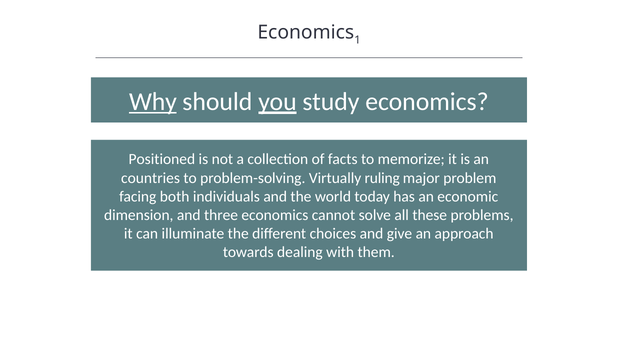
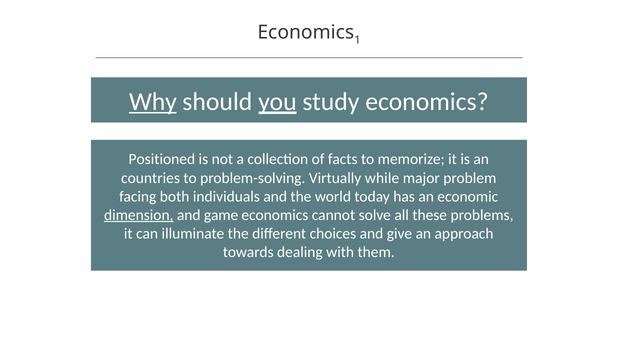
ruling: ruling -> while
dimension underline: none -> present
three: three -> game
